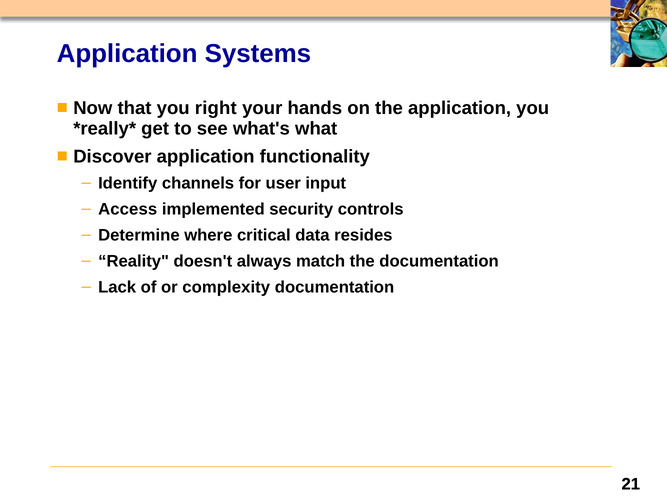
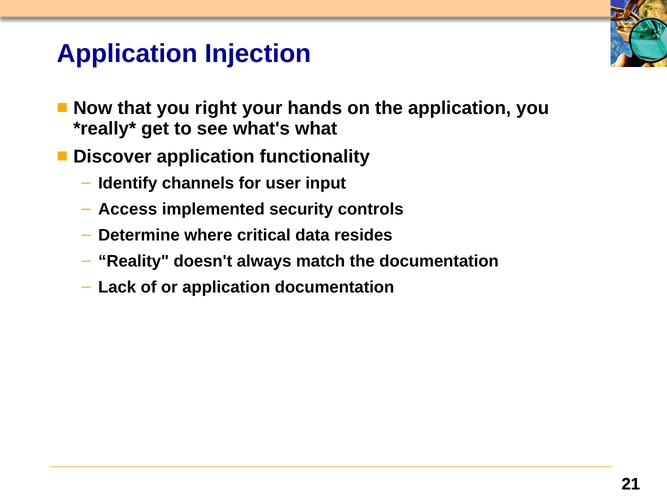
Systems: Systems -> Injection
or complexity: complexity -> application
